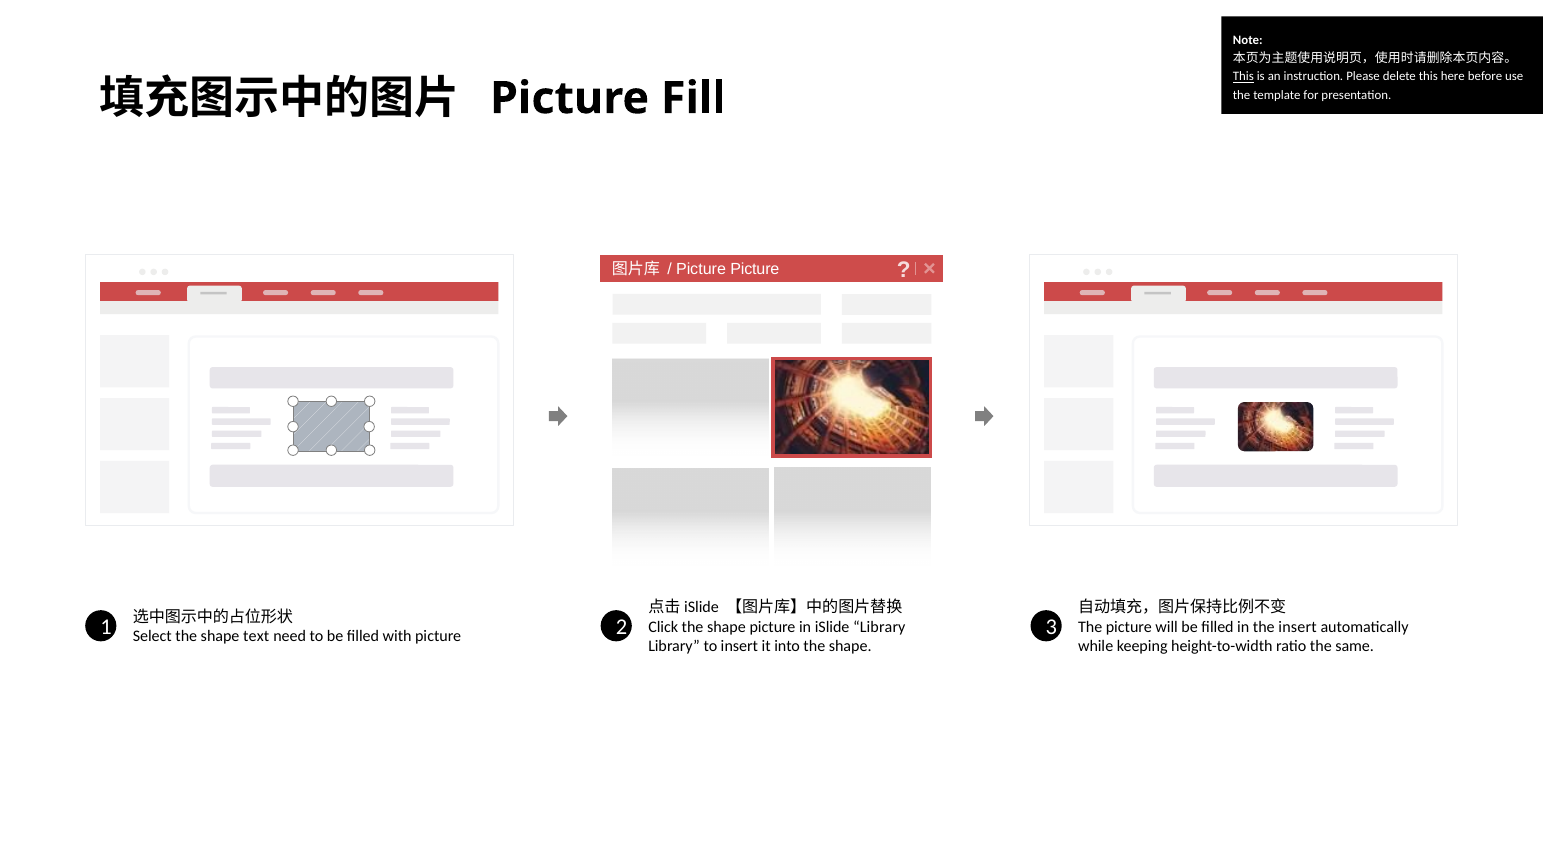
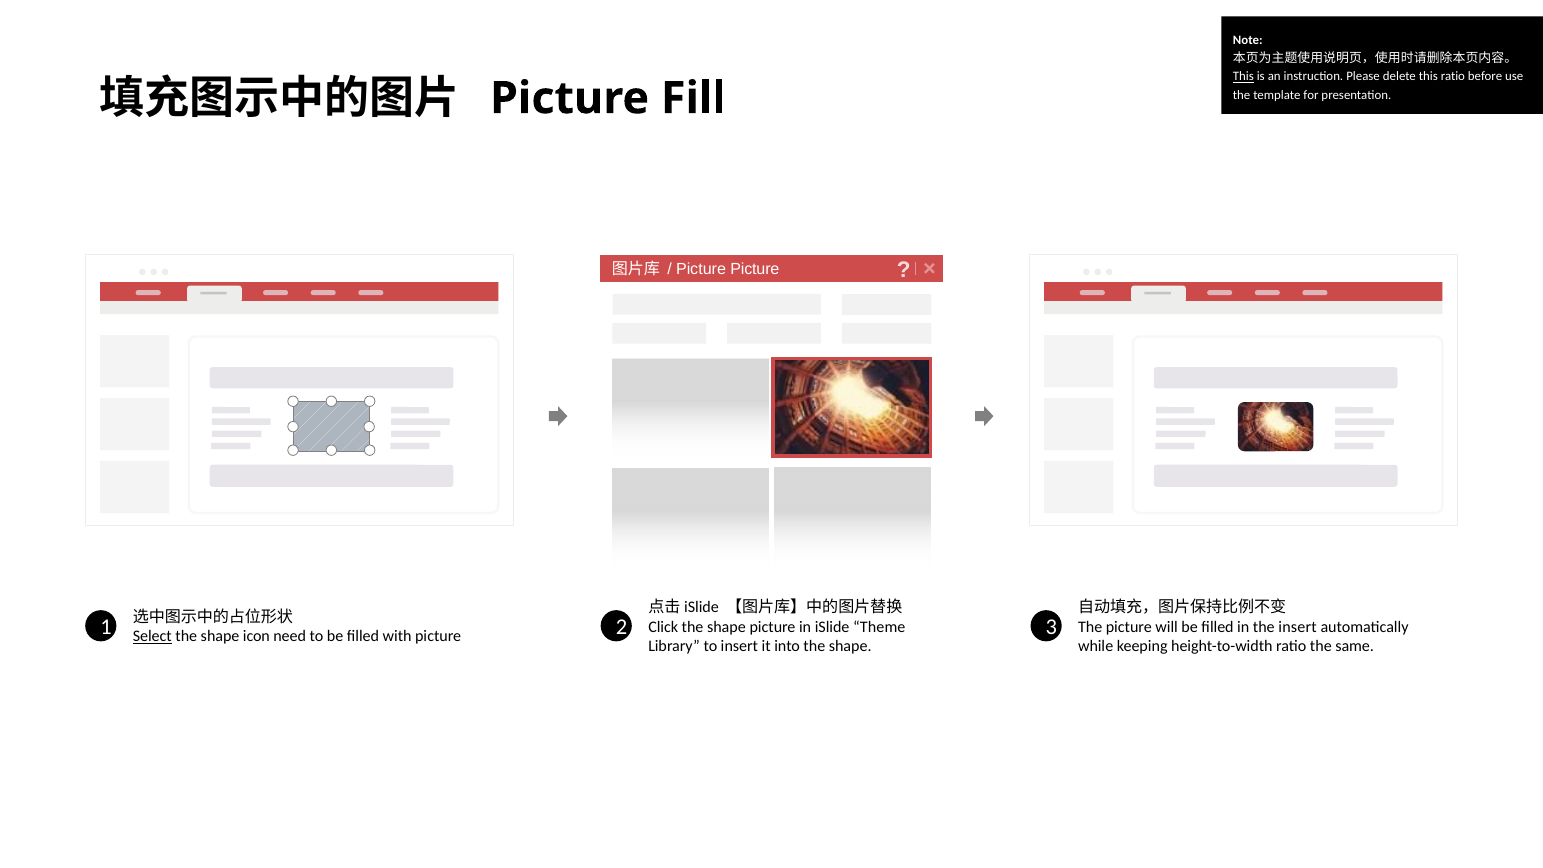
this here: here -> ratio
iSlide Library: Library -> Theme
Select underline: none -> present
text: text -> icon
